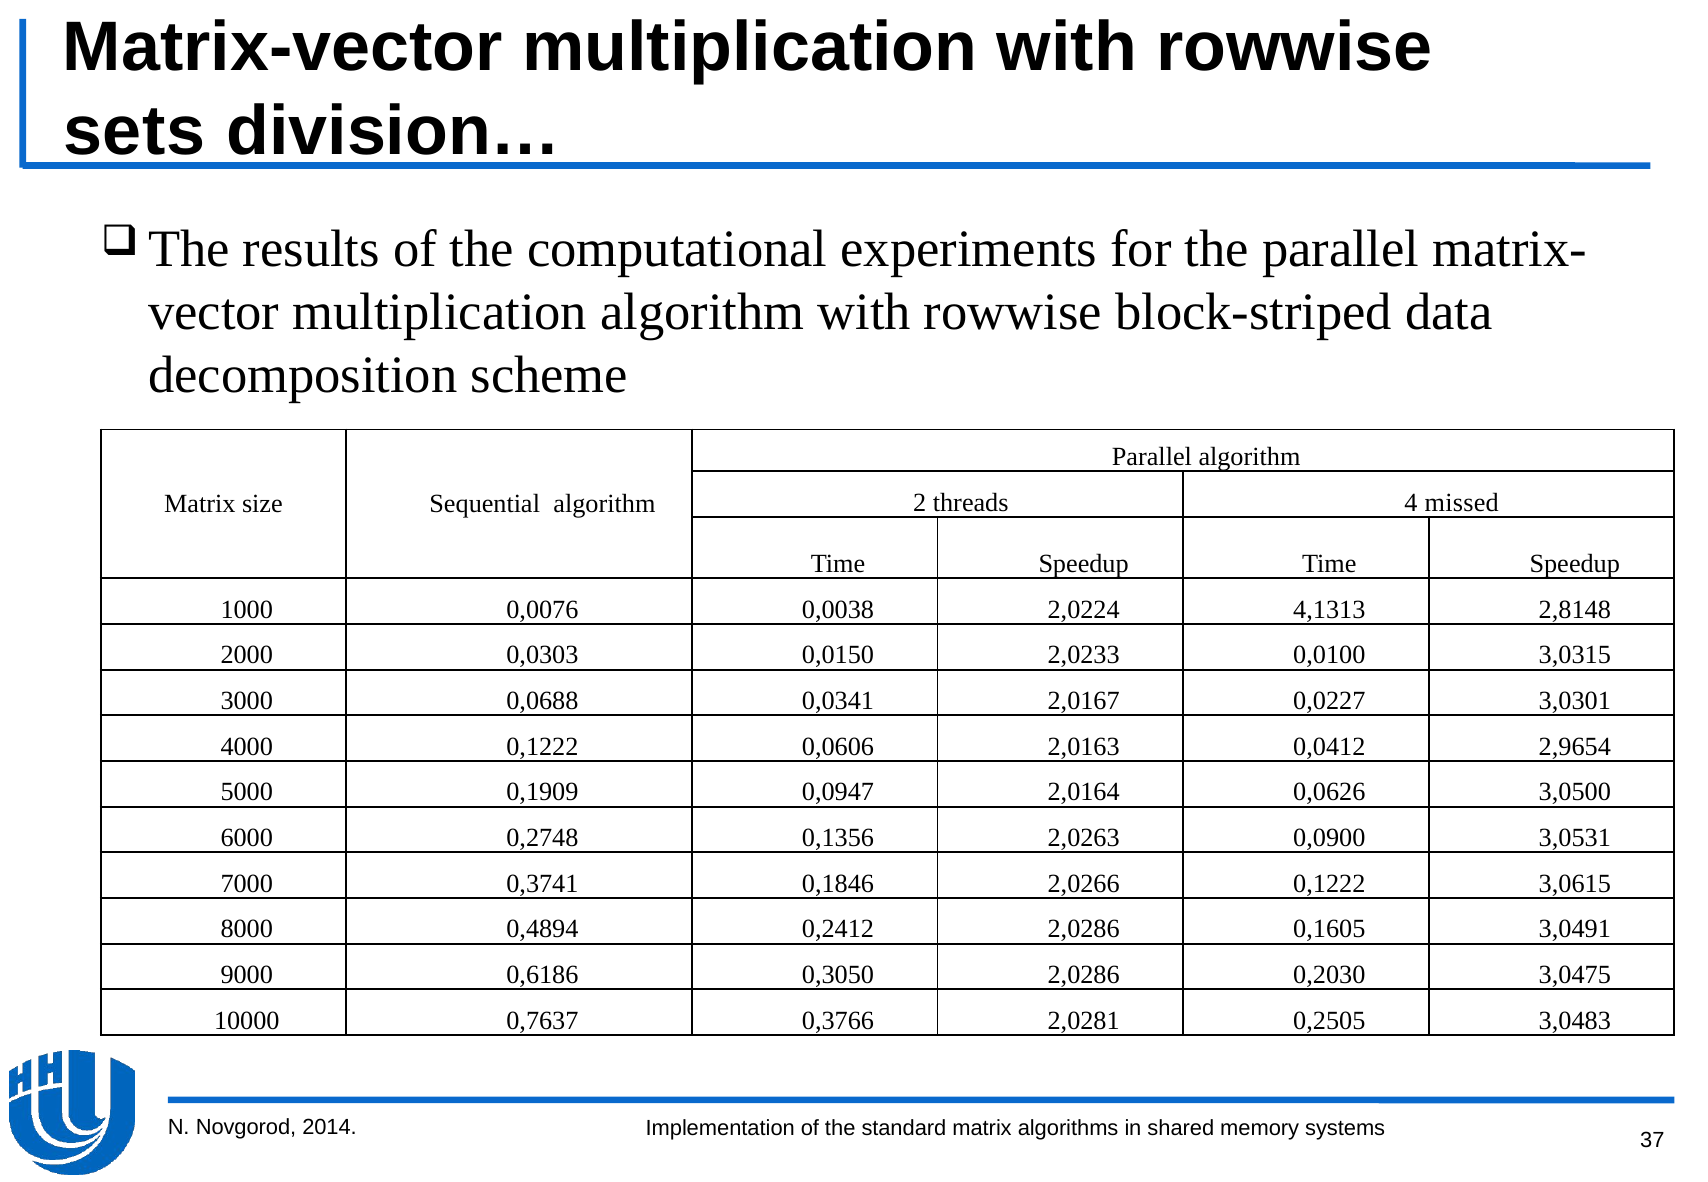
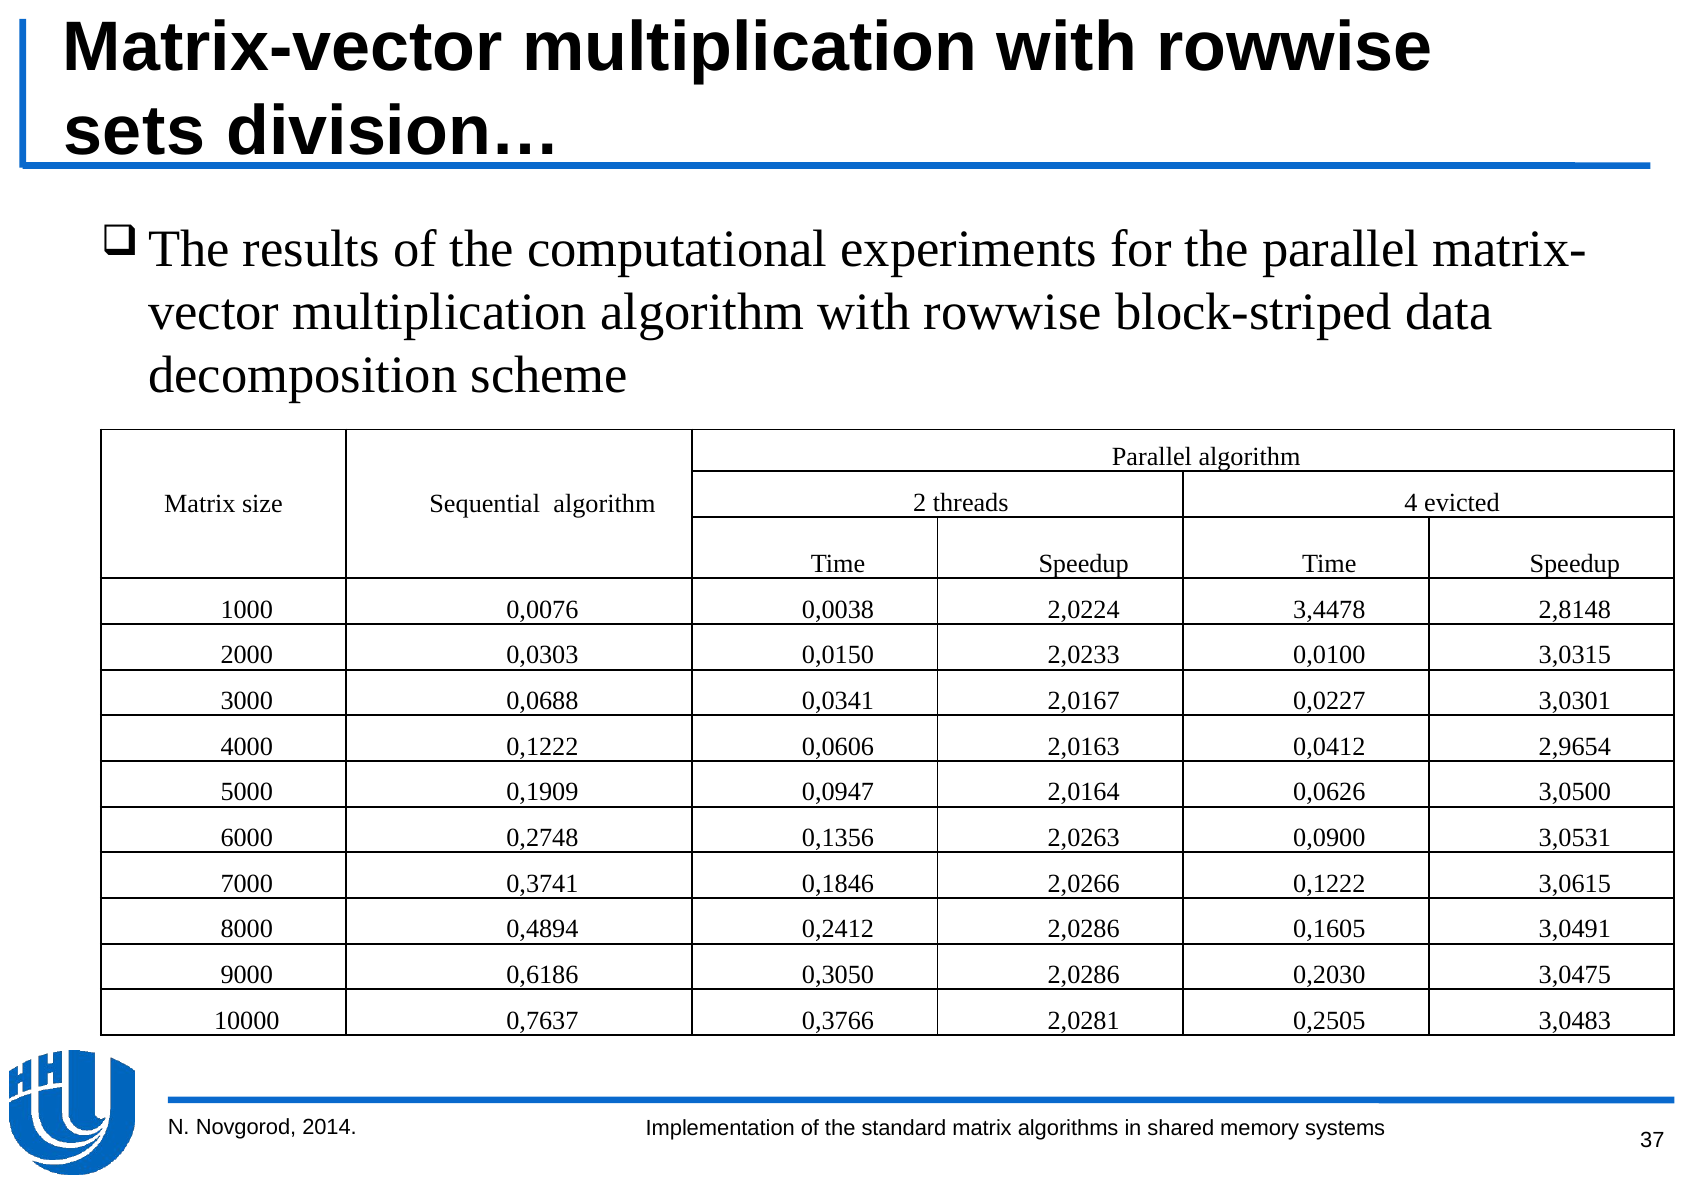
missed: missed -> evicted
4,1313: 4,1313 -> 3,4478
